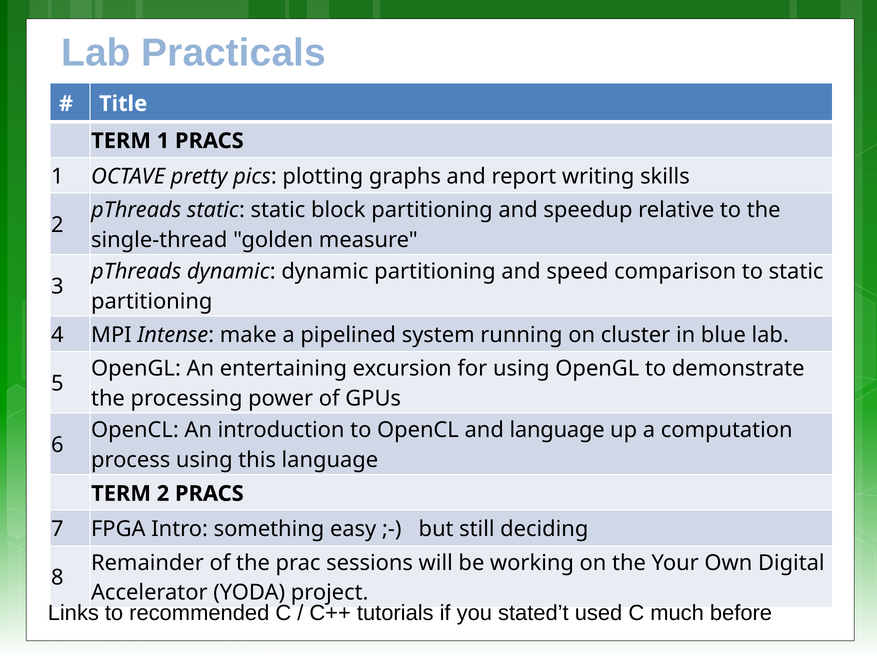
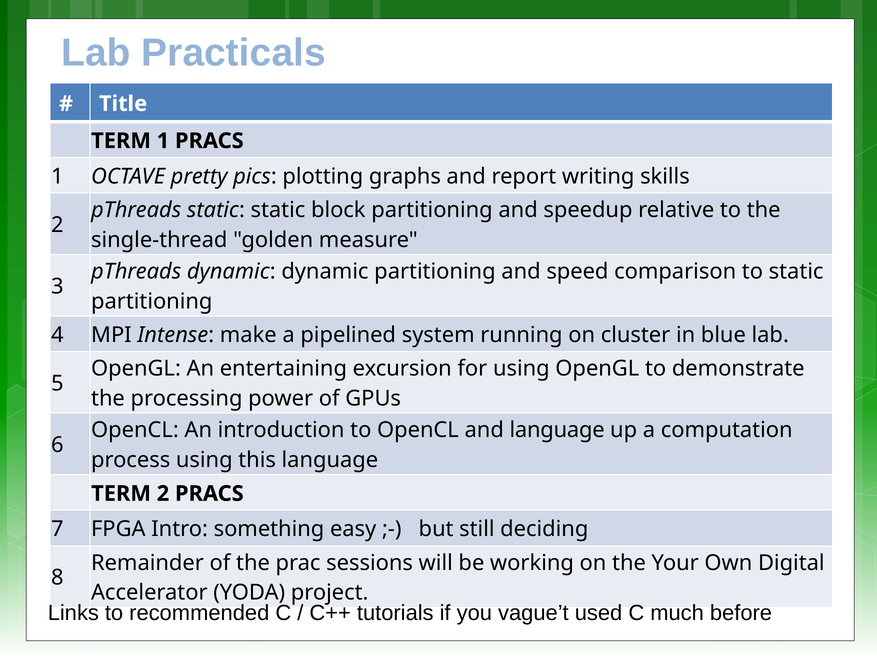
stated’t: stated’t -> vague’t
